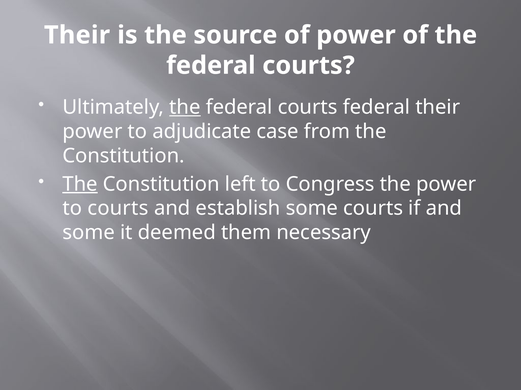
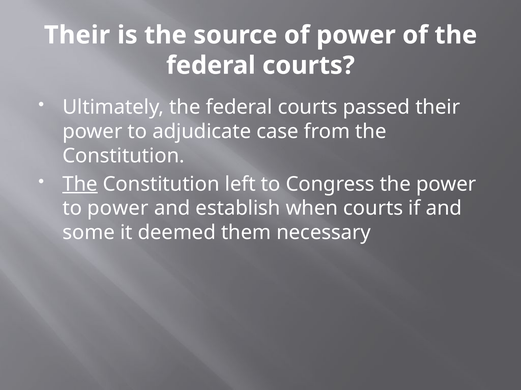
the at (185, 107) underline: present -> none
courts federal: federal -> passed
to courts: courts -> power
establish some: some -> when
